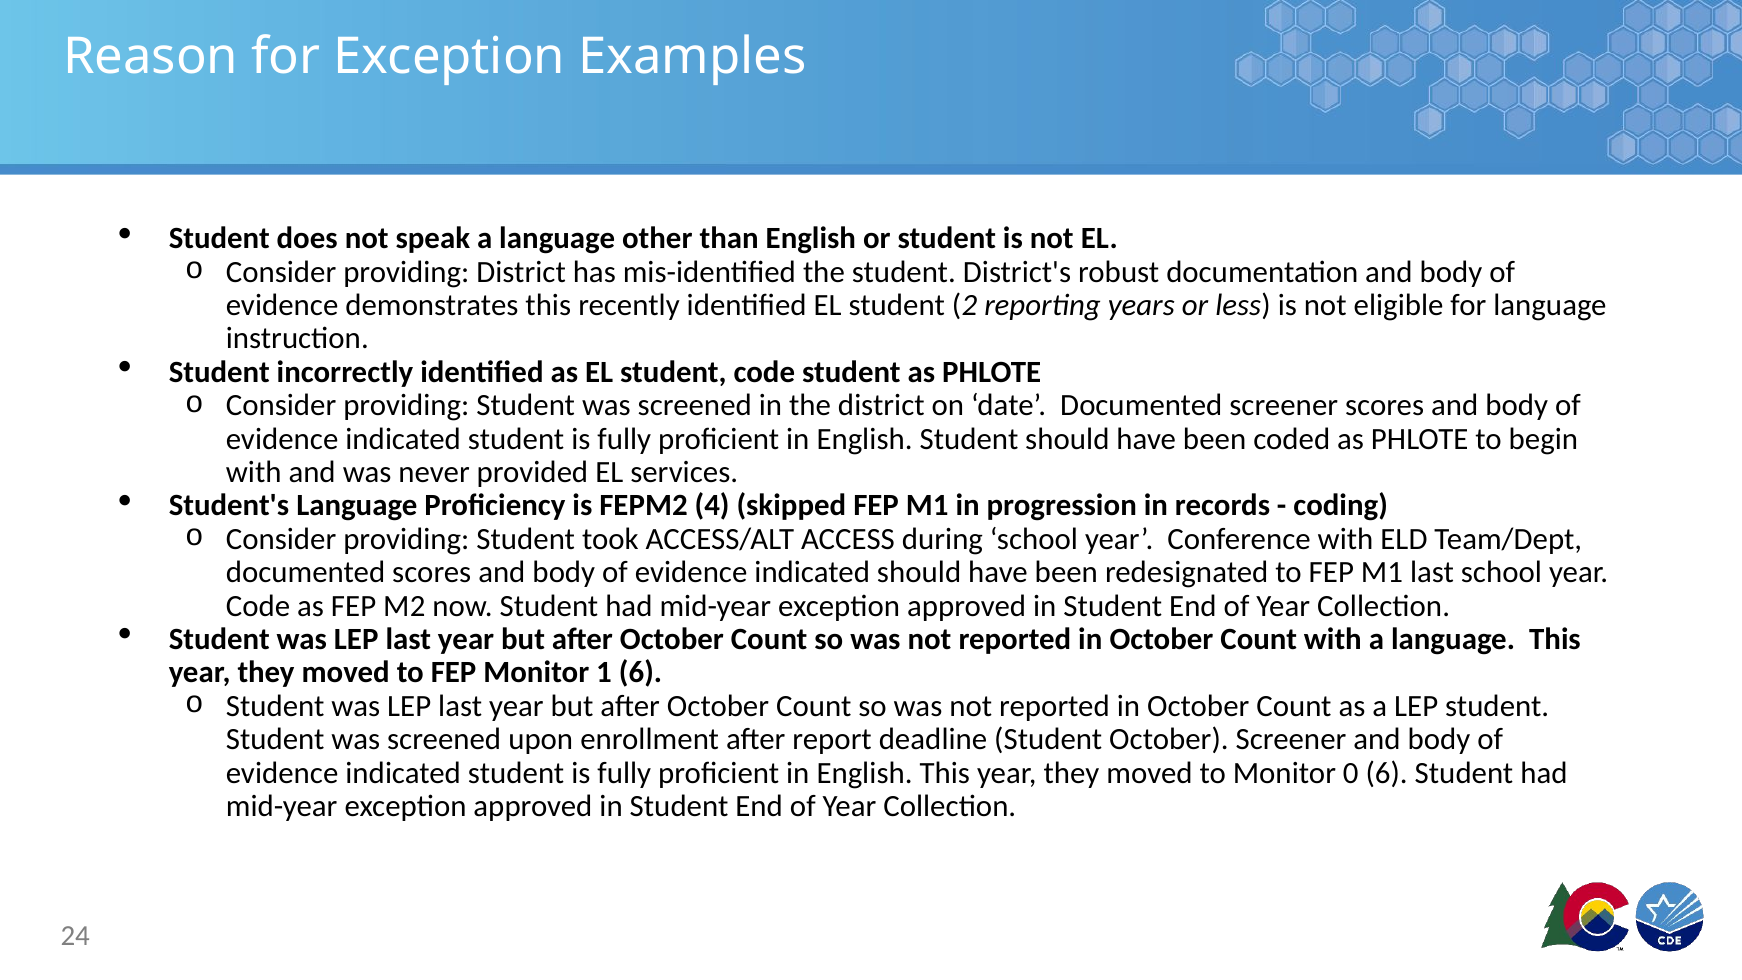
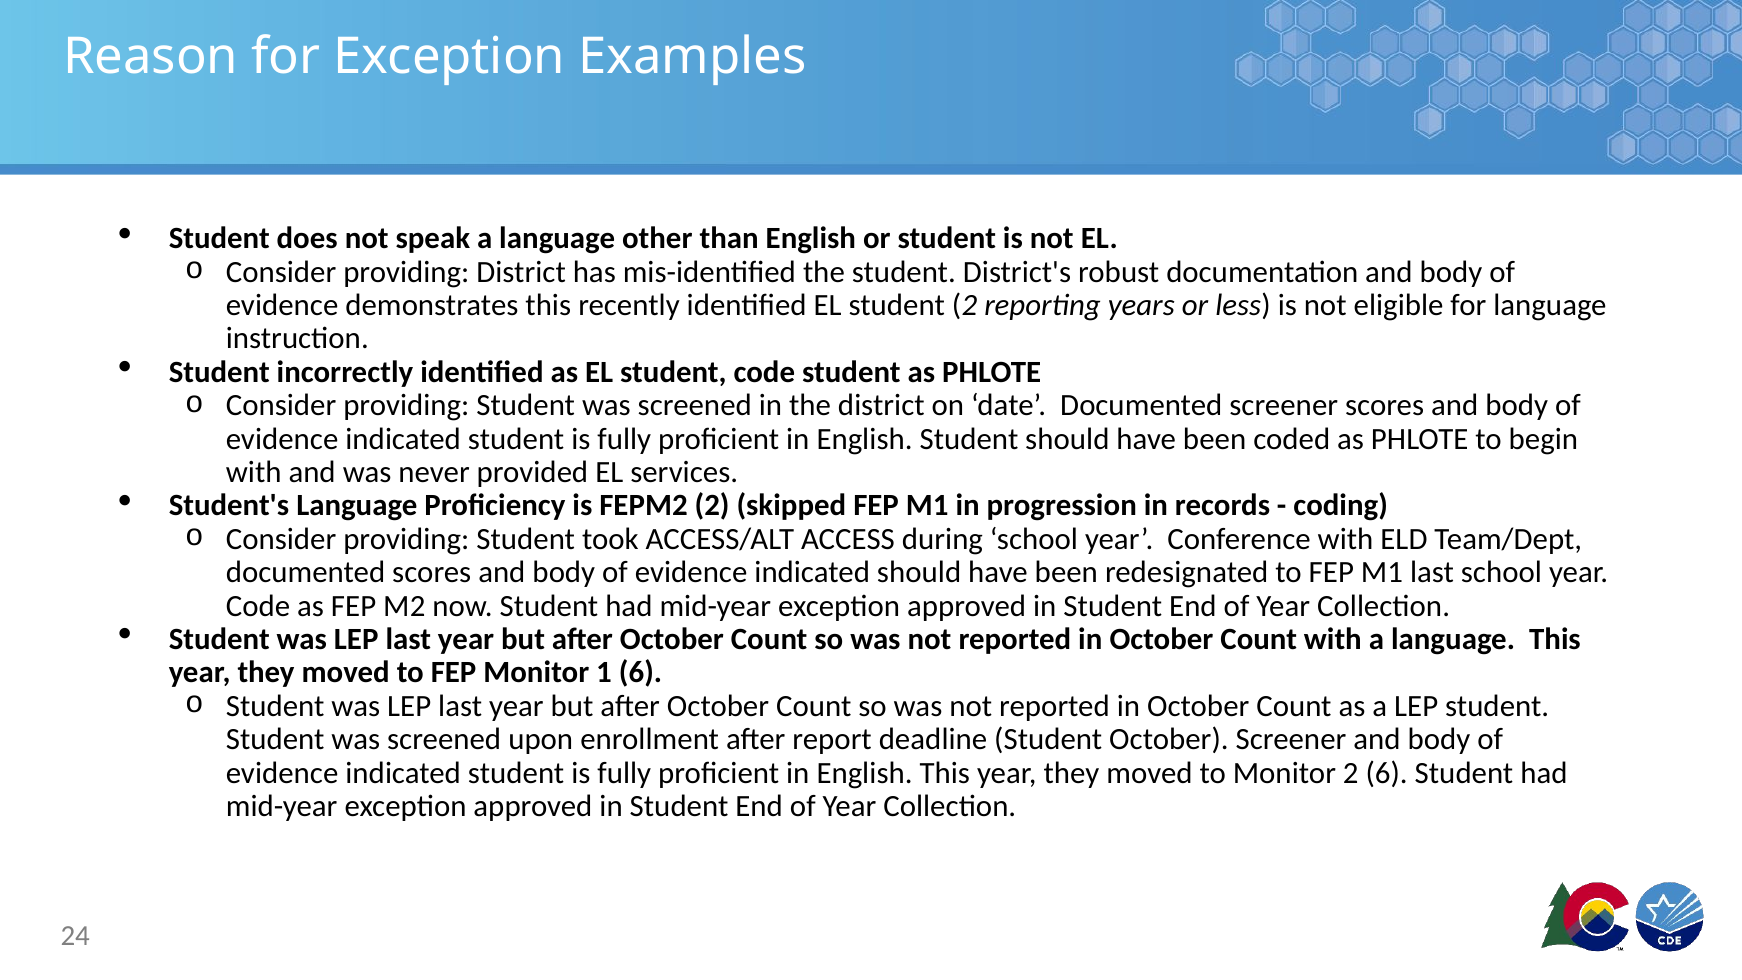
FEPM2 4: 4 -> 2
Monitor 0: 0 -> 2
